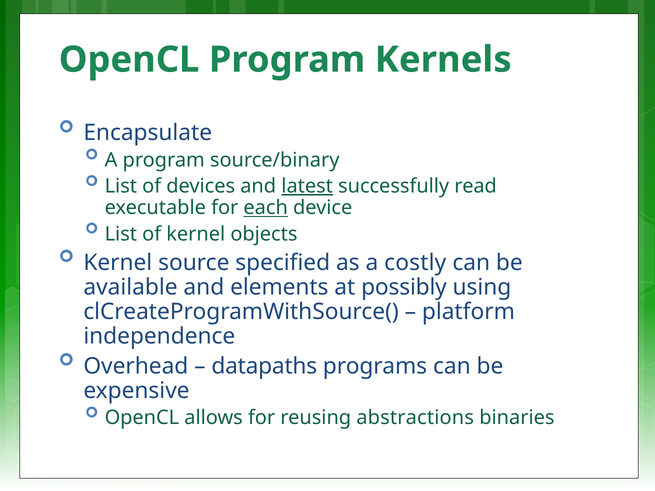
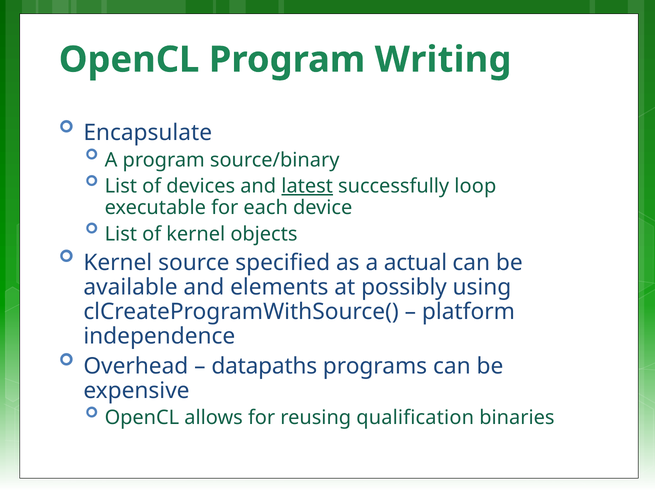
Kernels: Kernels -> Writing
read: read -> loop
each underline: present -> none
costly: costly -> actual
abstractions: abstractions -> qualification
